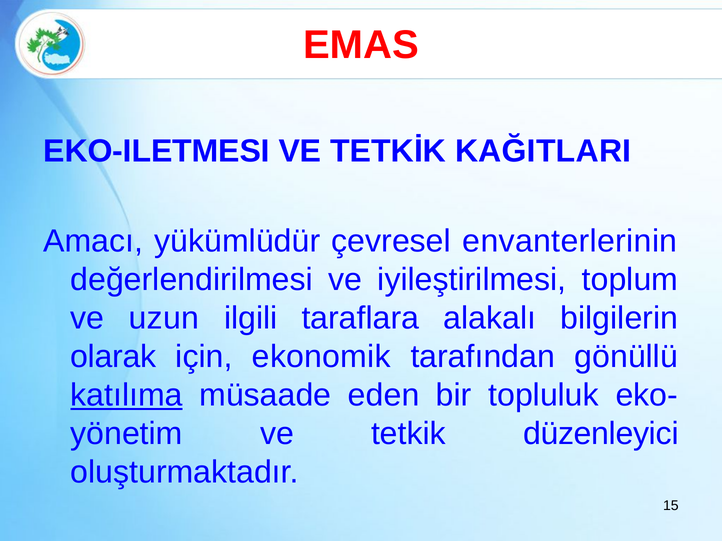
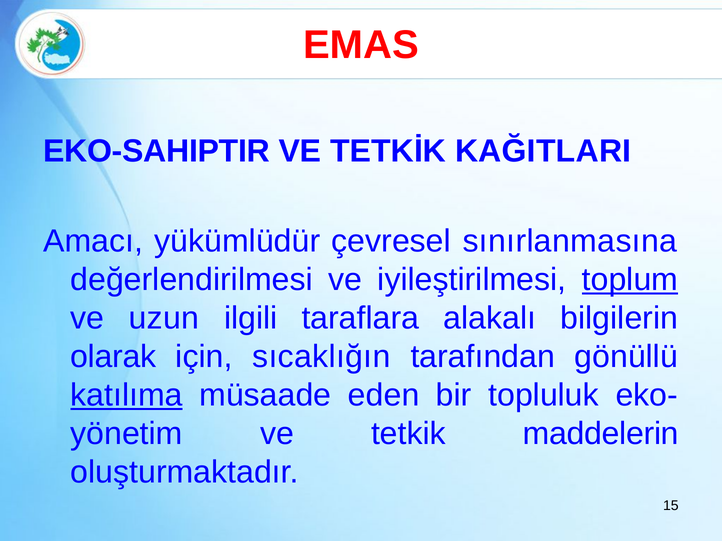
EKO-ILETMESI: EKO-ILETMESI -> EKO-SAHIPTIR
envanterlerinin: envanterlerinin -> sınırlanmasına
toplum underline: none -> present
ekonomik: ekonomik -> sıcaklığın
düzenleyici: düzenleyici -> maddelerin
